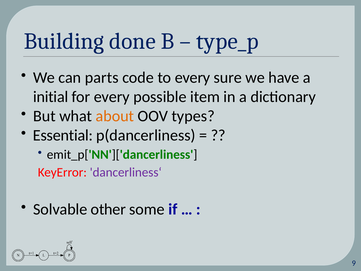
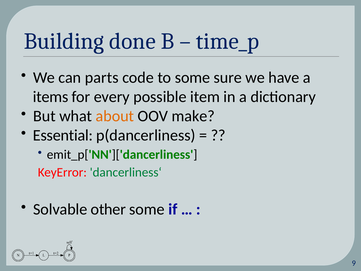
type_p: type_p -> time_p
to every: every -> some
initial: initial -> items
types: types -> make
dancerliness‘ colour: purple -> green
